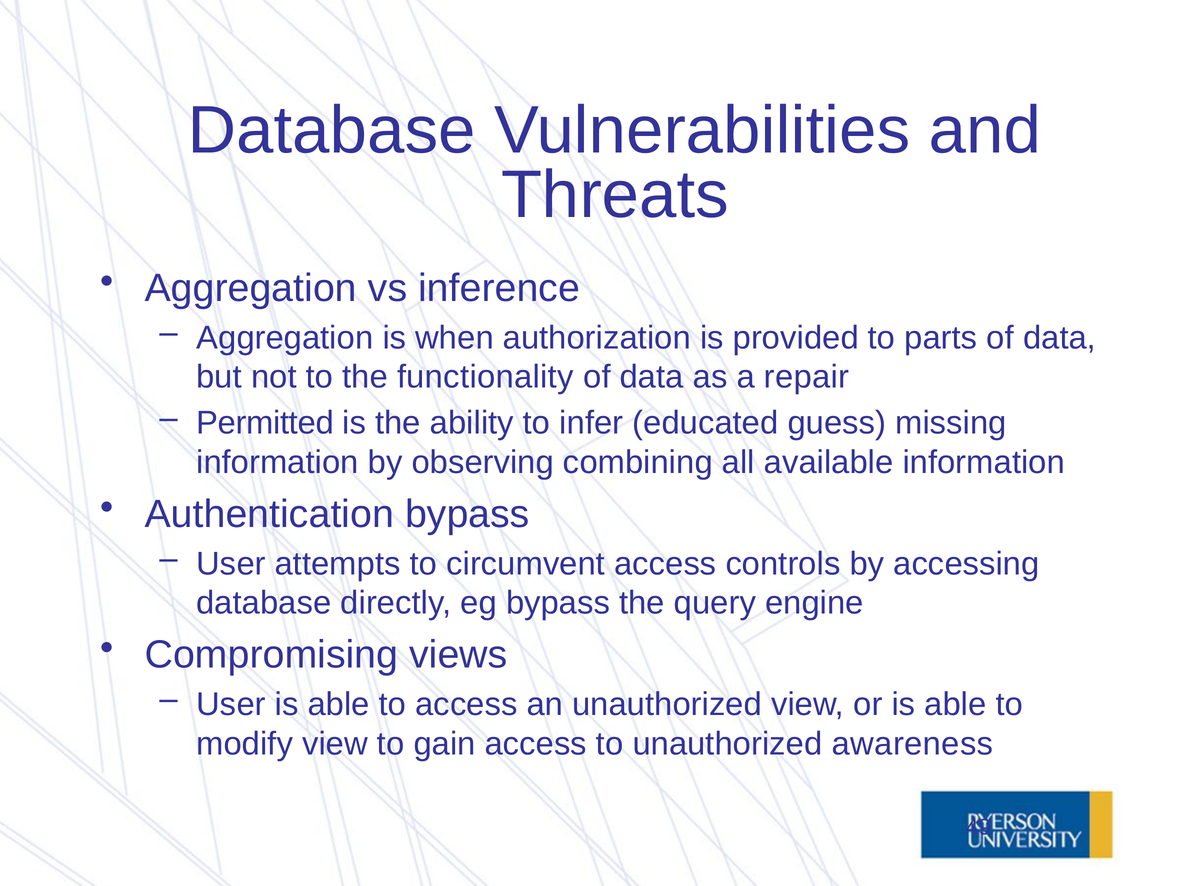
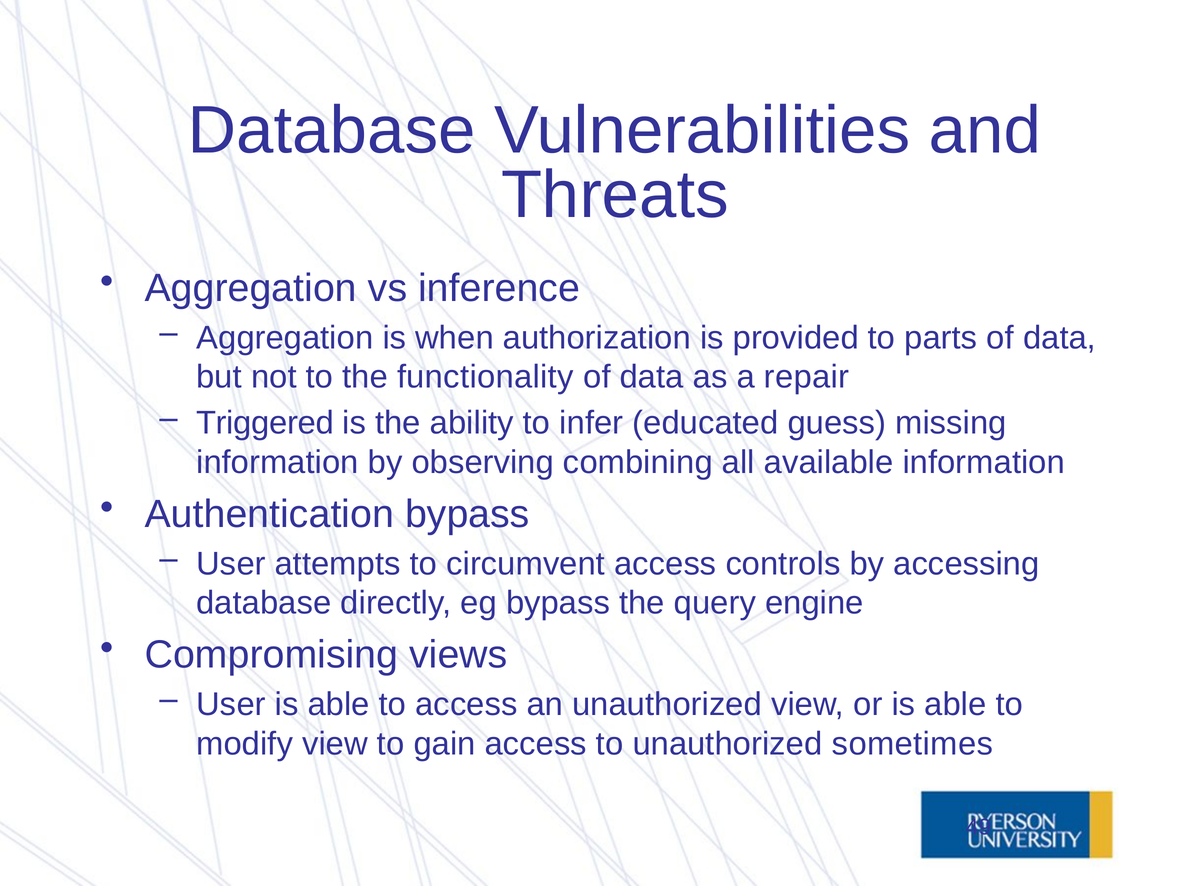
Permitted: Permitted -> Triggered
awareness: awareness -> sometimes
